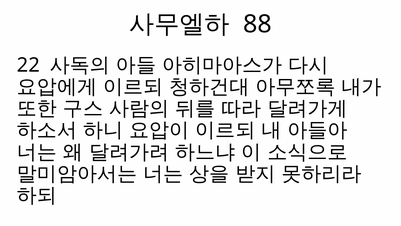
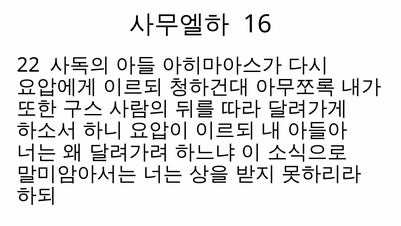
88: 88 -> 16
